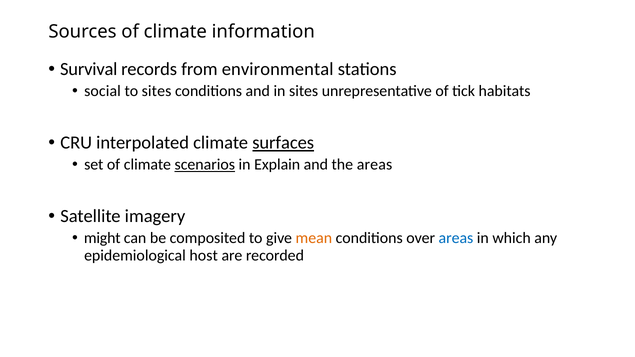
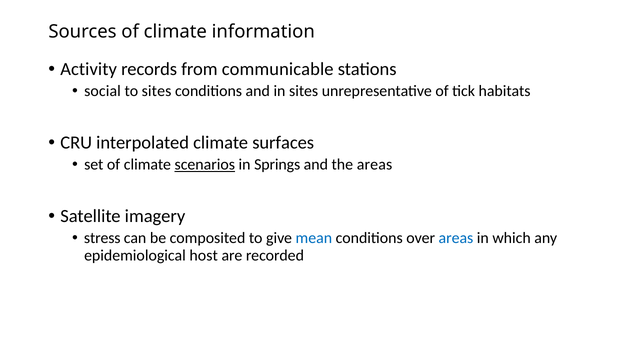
Survival: Survival -> Activity
environmental: environmental -> communicable
surfaces underline: present -> none
Explain: Explain -> Springs
might: might -> stress
mean colour: orange -> blue
